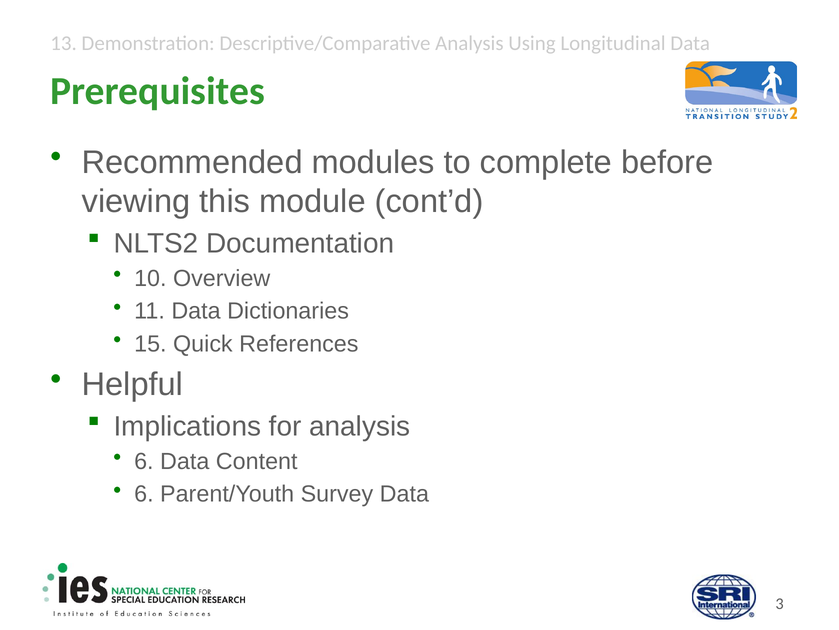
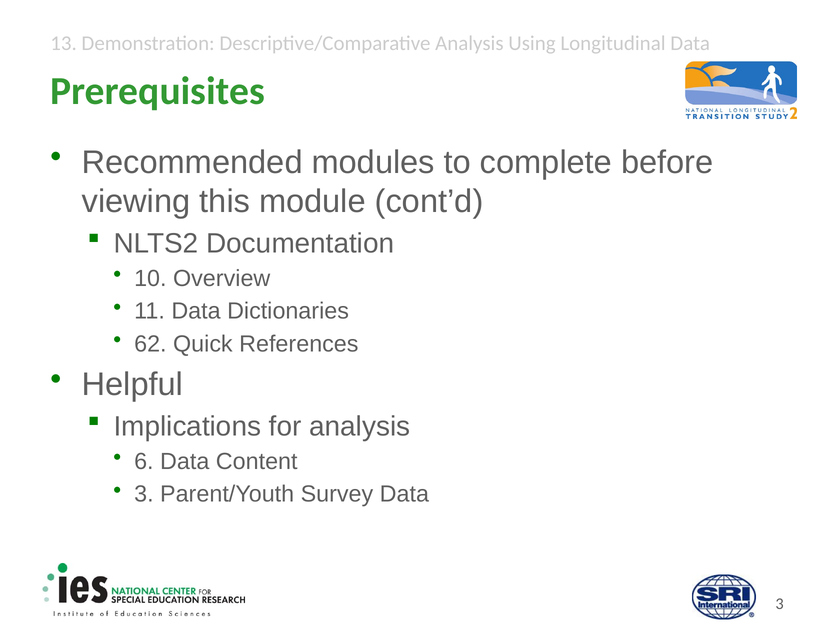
15: 15 -> 62
6 at (144, 494): 6 -> 3
